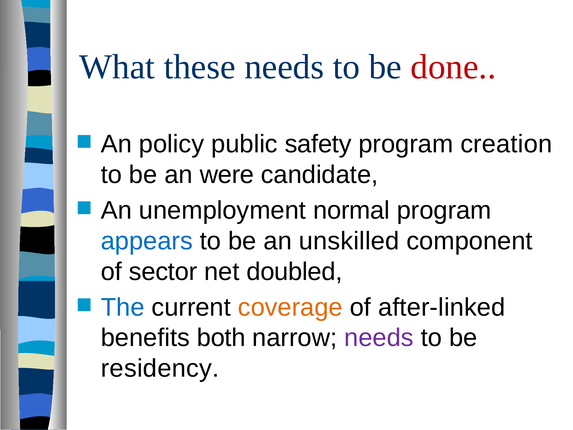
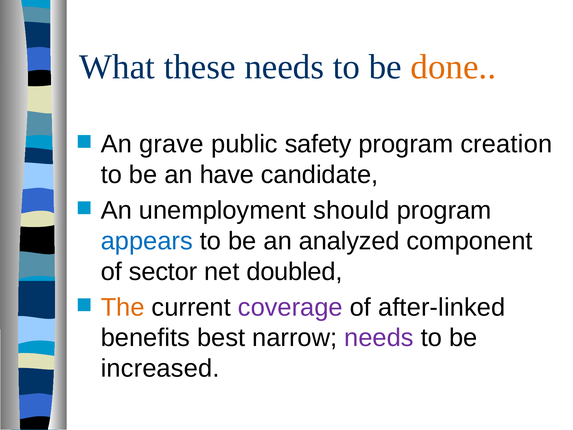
done colour: red -> orange
policy: policy -> grave
were: were -> have
normal: normal -> should
unskilled: unskilled -> analyzed
The colour: blue -> orange
coverage colour: orange -> purple
both: both -> best
residency: residency -> increased
